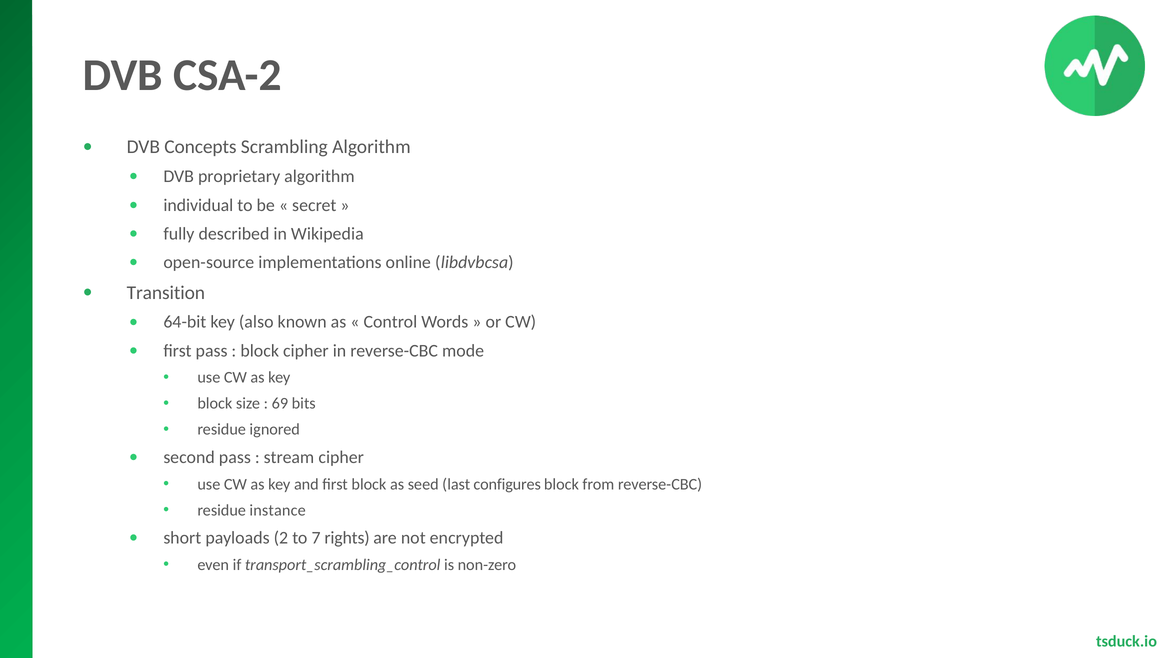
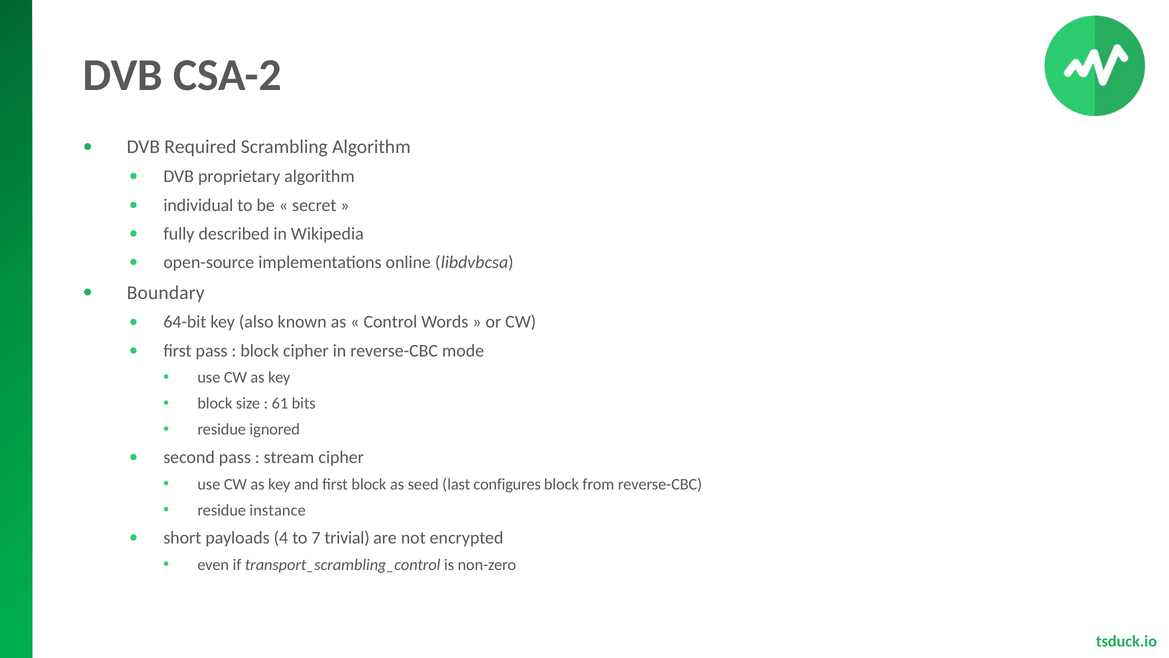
Concepts: Concepts -> Required
Transition: Transition -> Boundary
69: 69 -> 61
2: 2 -> 4
rights: rights -> trivial
